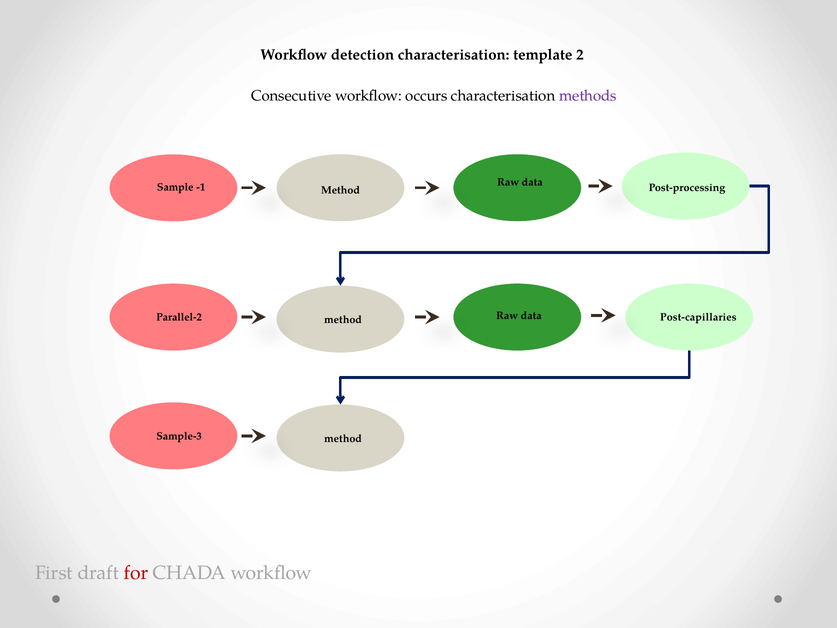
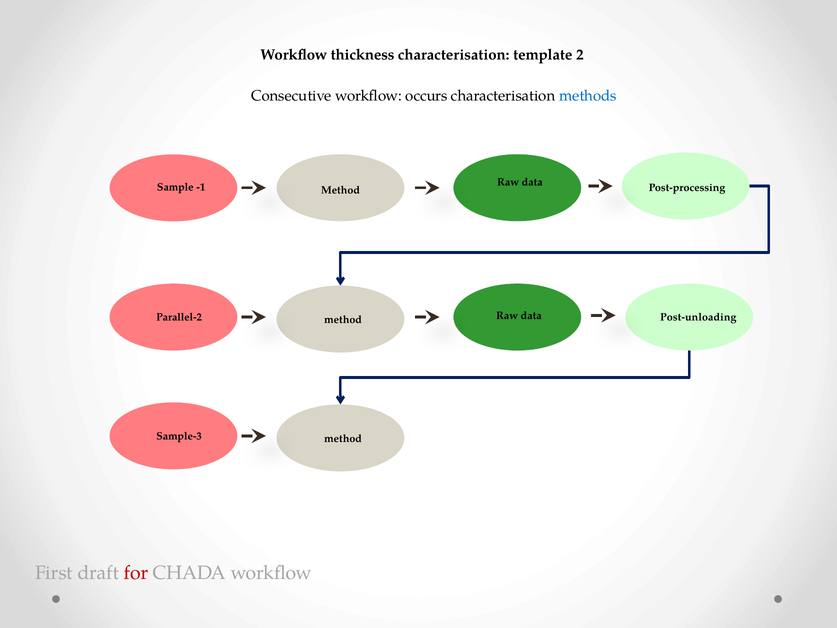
detection: detection -> thickness
methods colour: purple -> blue
Post-capillaries: Post-capillaries -> Post-unloading
